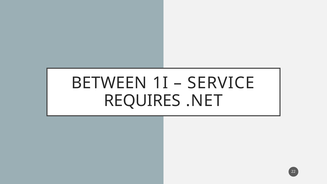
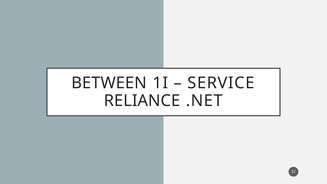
REQUIRES: REQUIRES -> RELIANCE
